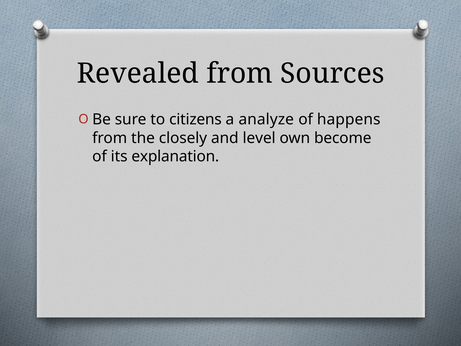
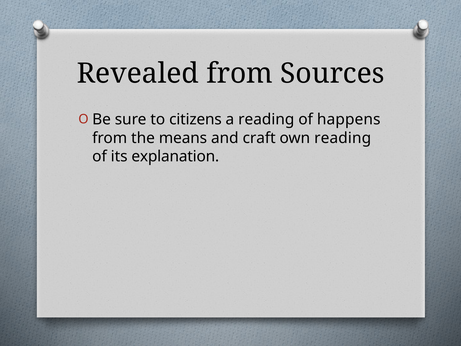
a analyze: analyze -> reading
closely: closely -> means
level: level -> craft
own become: become -> reading
